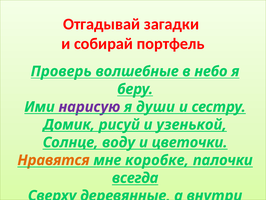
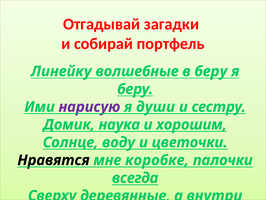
Проверь: Проверь -> Линейку
в небо: небо -> беру
рисуй: рисуй -> наука
узенькой: узенькой -> хорошим
Нравятся colour: orange -> black
